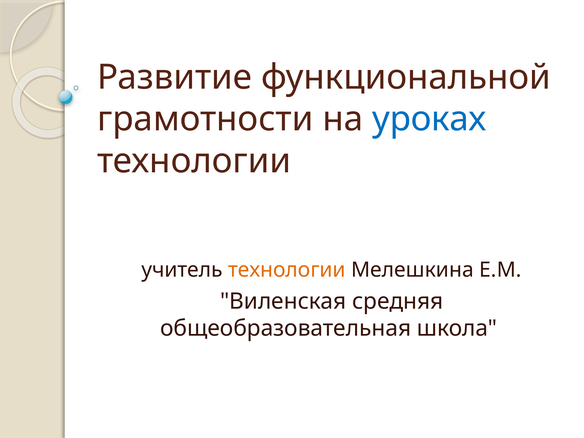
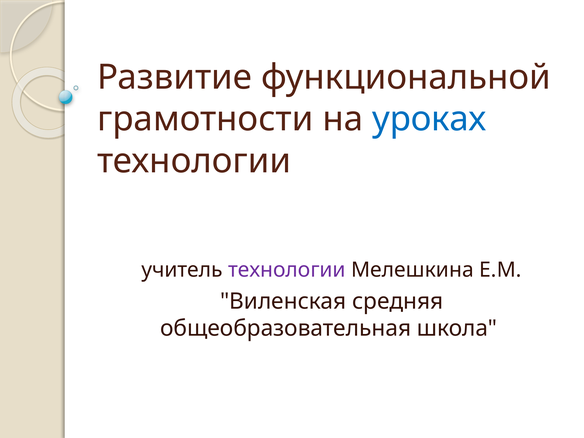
технологии at (287, 270) colour: orange -> purple
